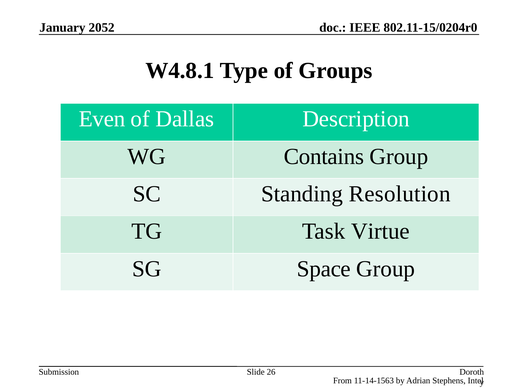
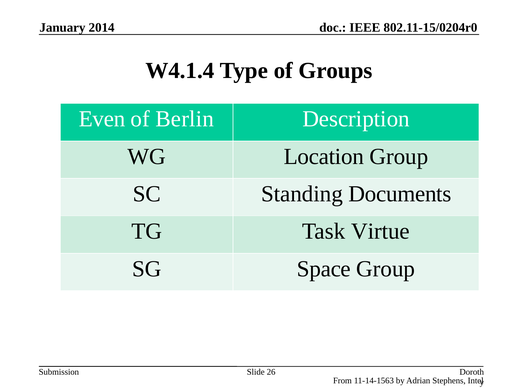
2052: 2052 -> 2014
W4.8.1: W4.8.1 -> W4.1.4
Dallas: Dallas -> Berlin
Contains: Contains -> Location
Resolution: Resolution -> Documents
